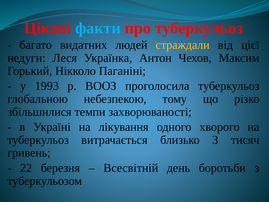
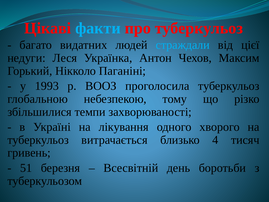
страждали colour: yellow -> light blue
3: 3 -> 4
22: 22 -> 51
